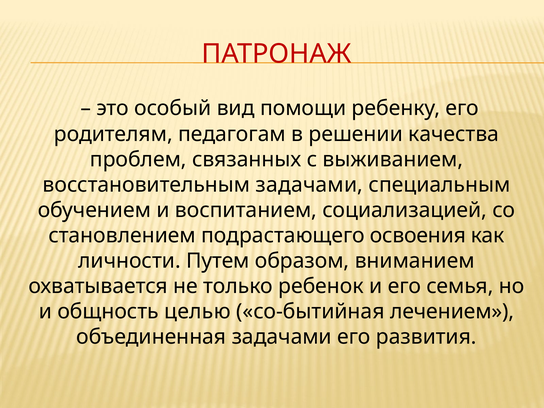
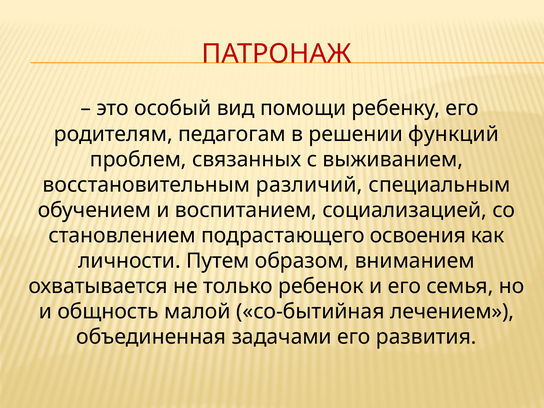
качества: качества -> функций
восстановительным задачами: задачами -> различий
целью: целью -> малой
